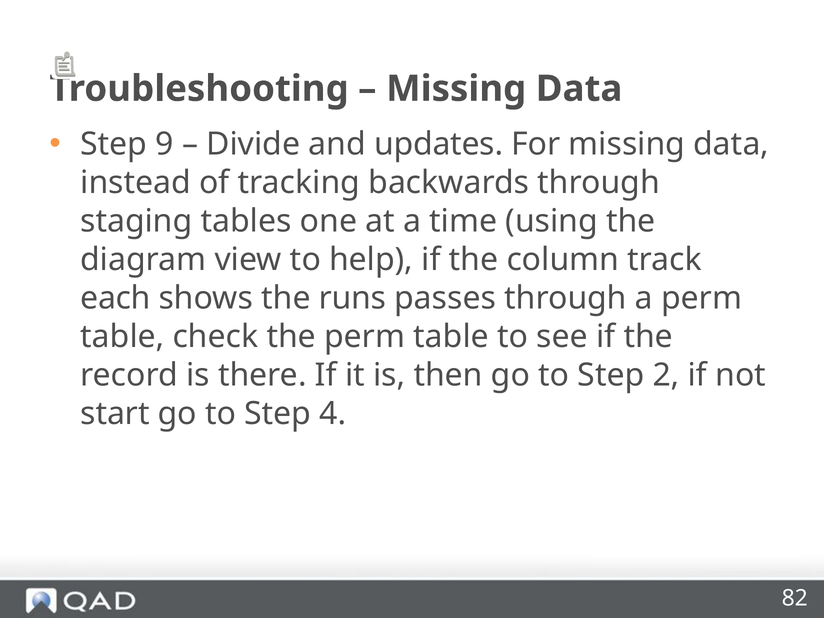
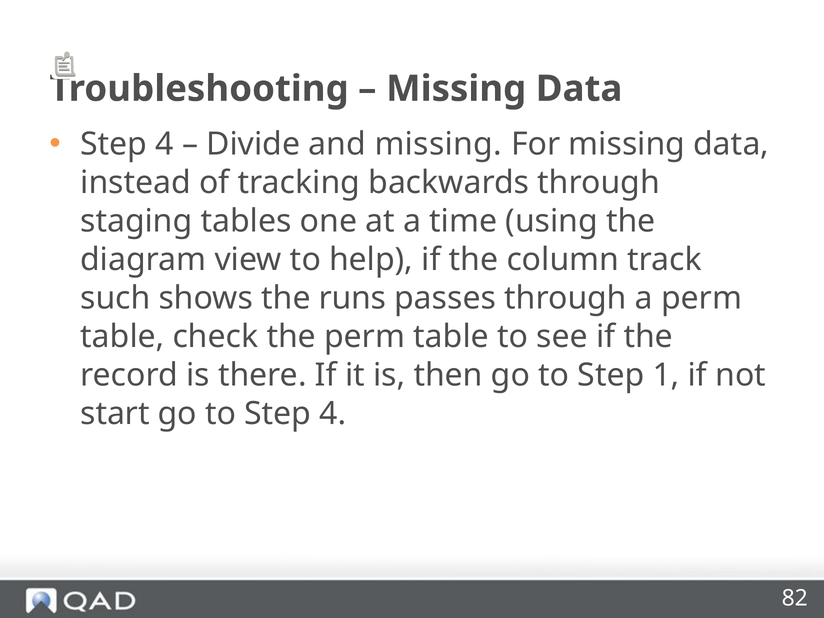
9 at (165, 144): 9 -> 4
and updates: updates -> missing
each: each -> such
2: 2 -> 1
